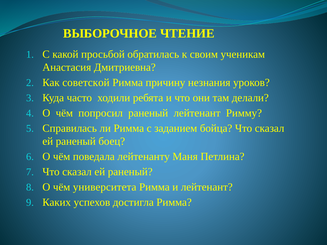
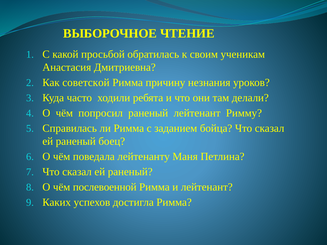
университета: университета -> послевоенной
